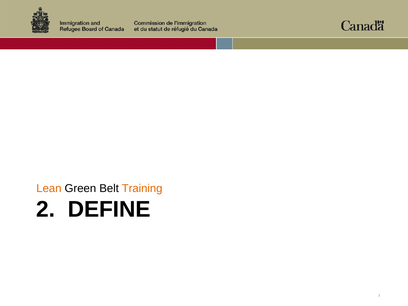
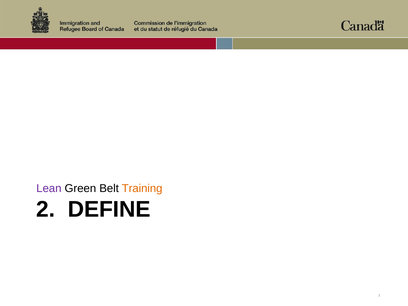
Lean colour: orange -> purple
